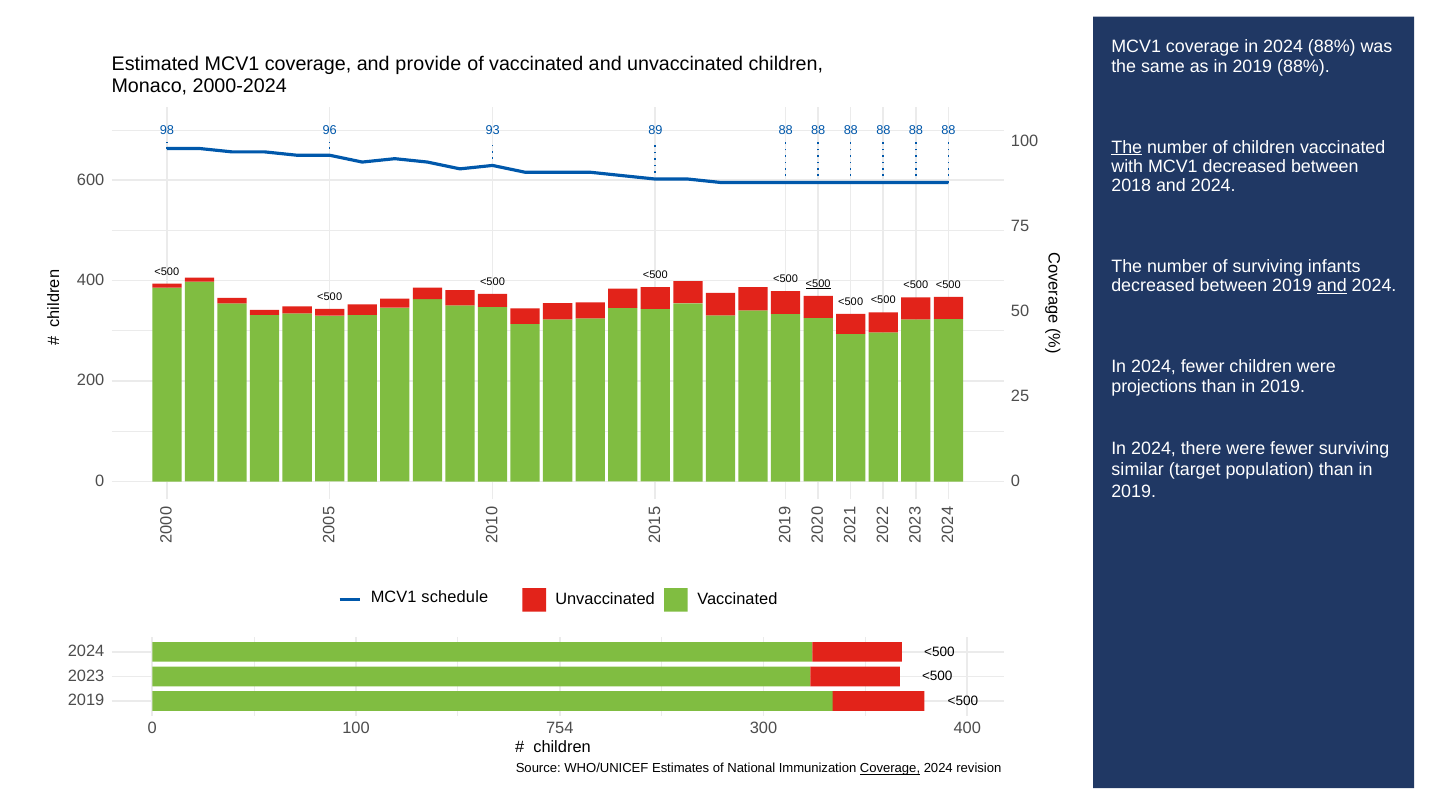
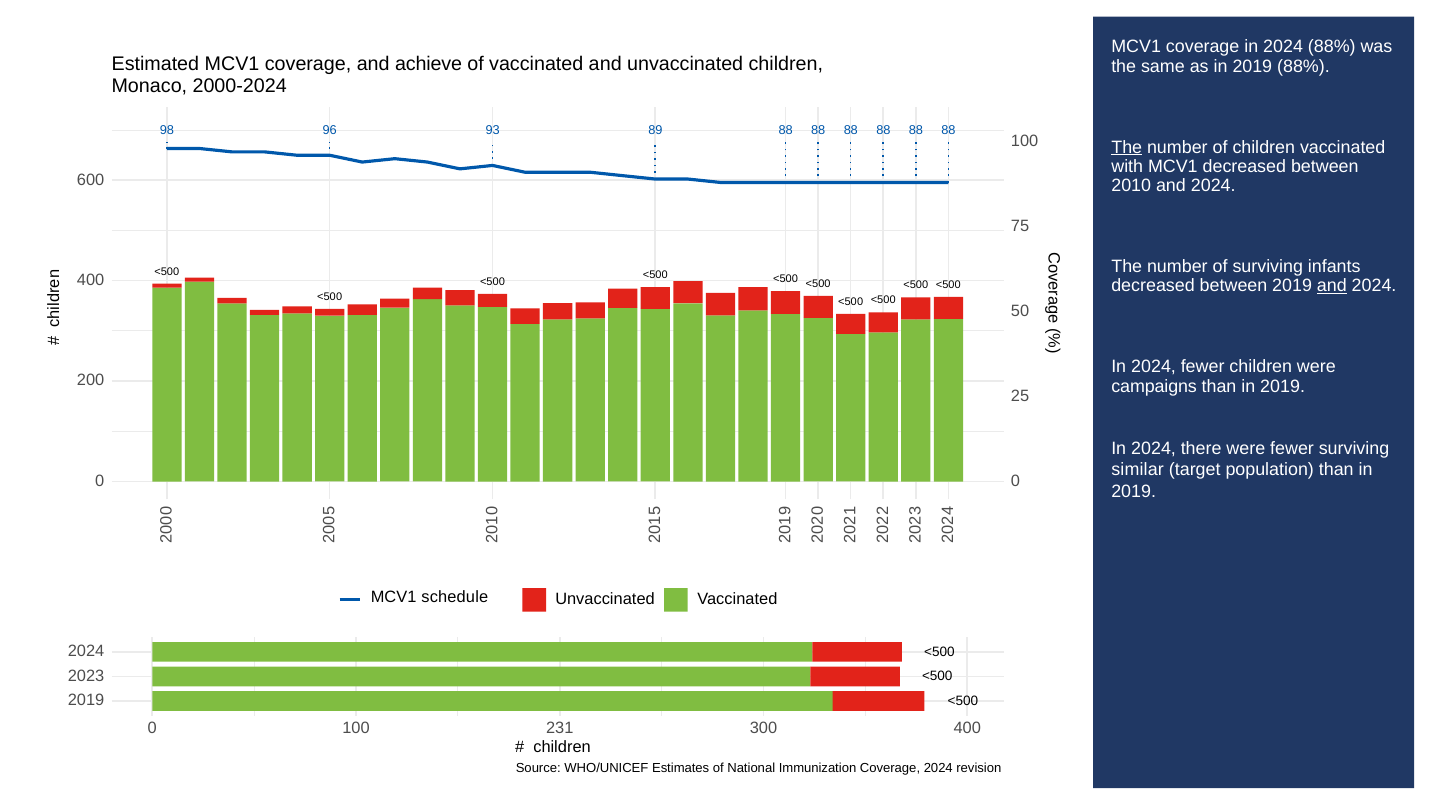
provide: provide -> achieve
2018: 2018 -> 2010
<500 at (818, 284) underline: present -> none
projections: projections -> campaigns
754: 754 -> 231
Coverage at (890, 769) underline: present -> none
